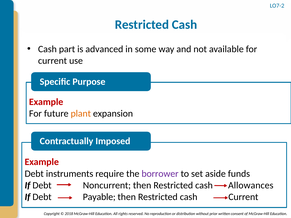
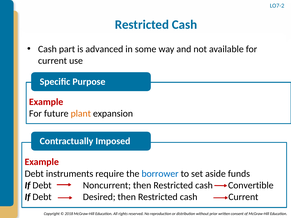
borrower colour: purple -> blue
Allowances: Allowances -> Convertible
Payable: Payable -> Desired
